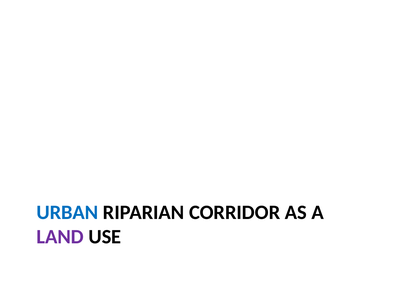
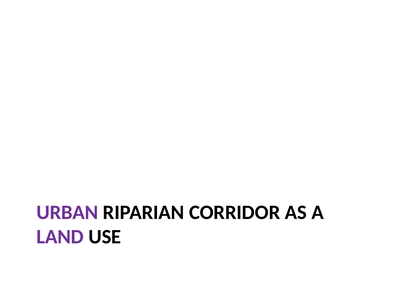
URBAN colour: blue -> purple
